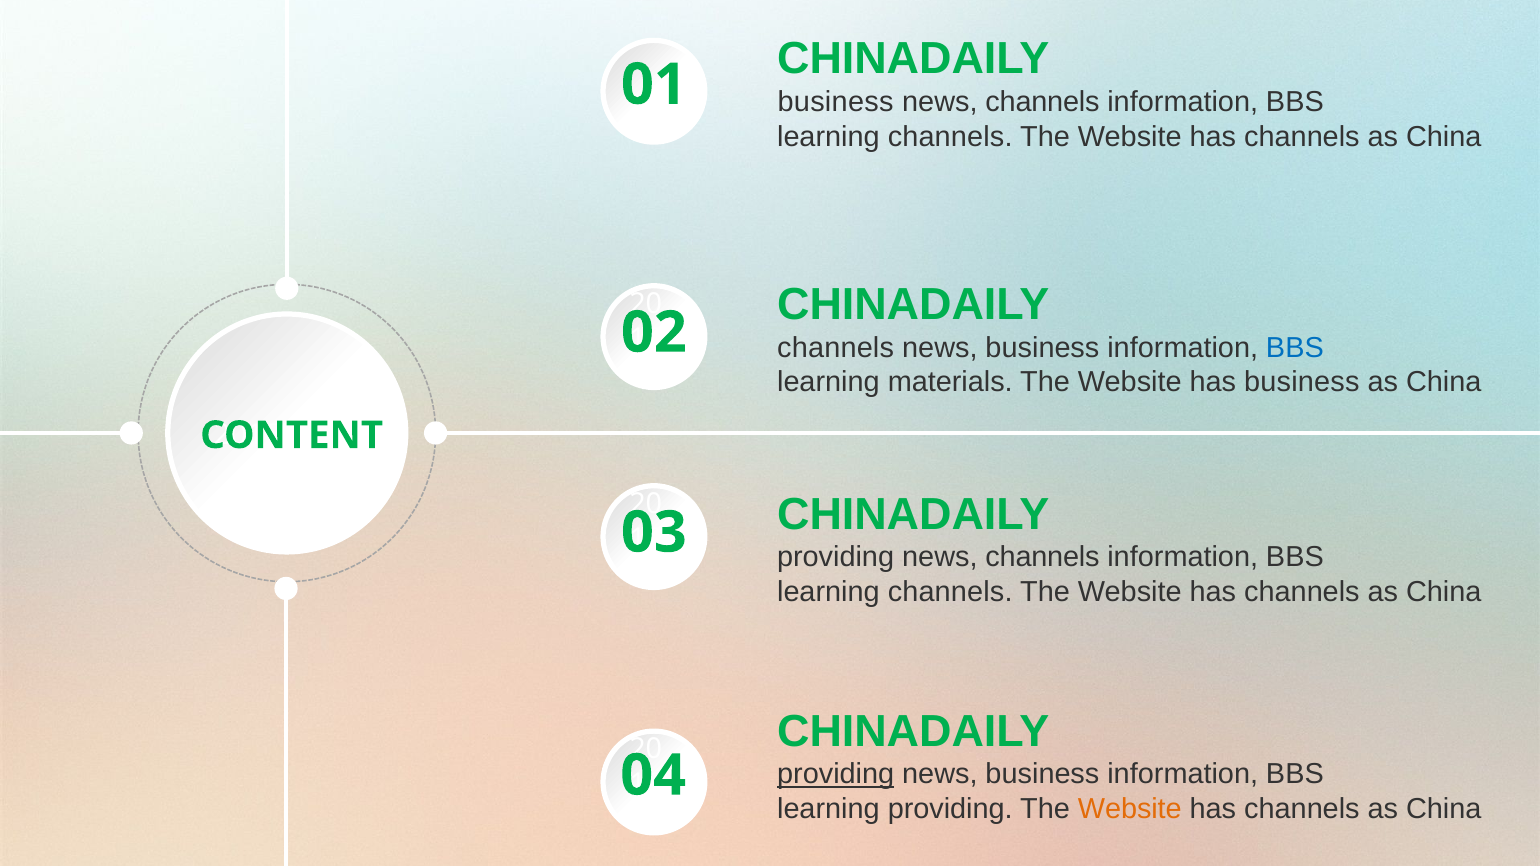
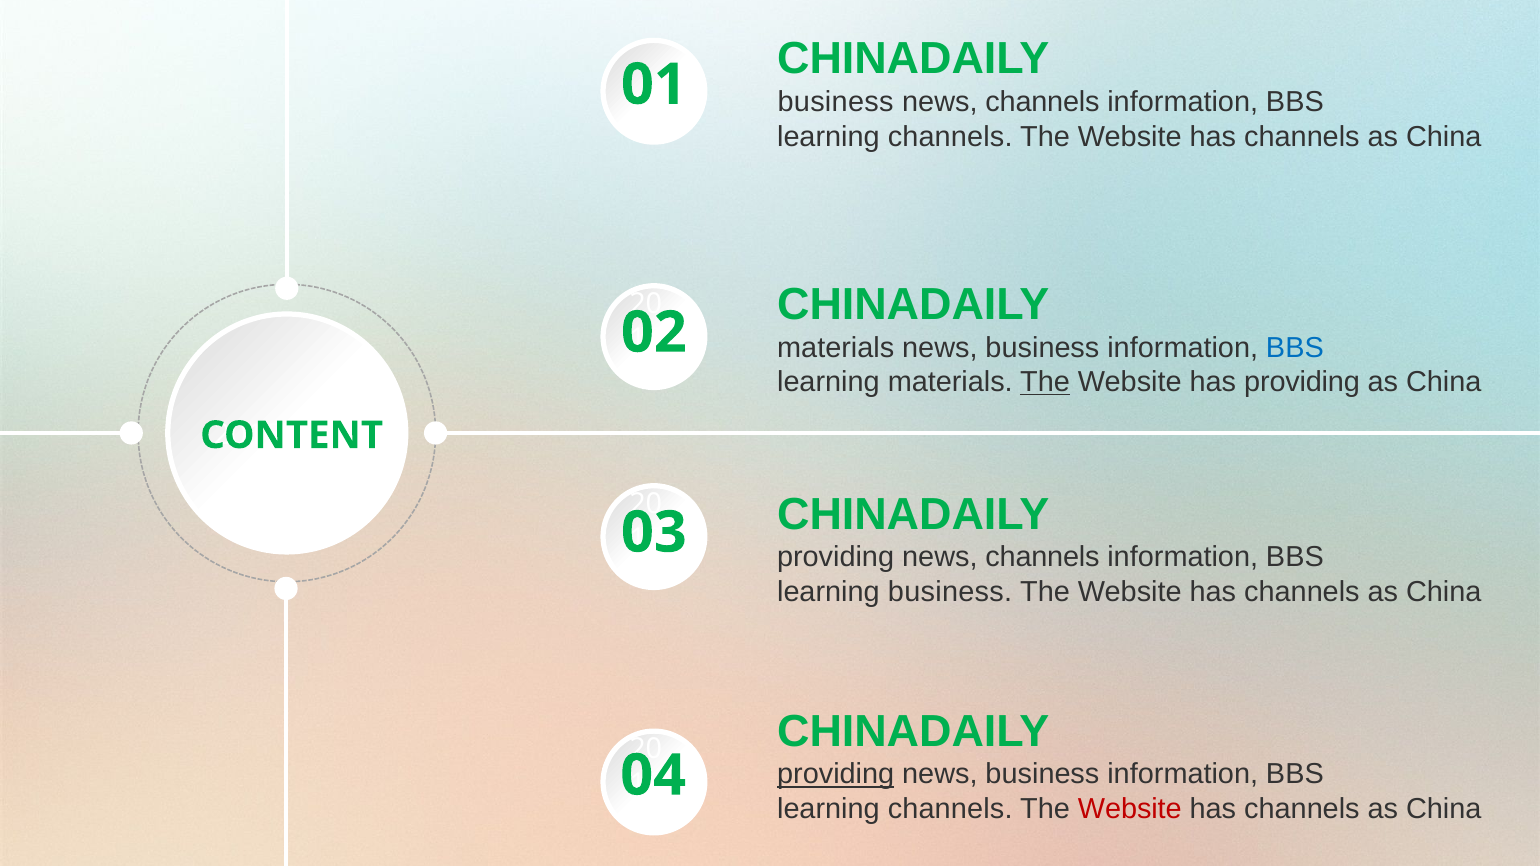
channels at (836, 348): channels -> materials
The at (1045, 382) underline: none -> present
has business: business -> providing
channels at (950, 592): channels -> business
providing at (950, 809): providing -> channels
Website at (1130, 809) colour: orange -> red
